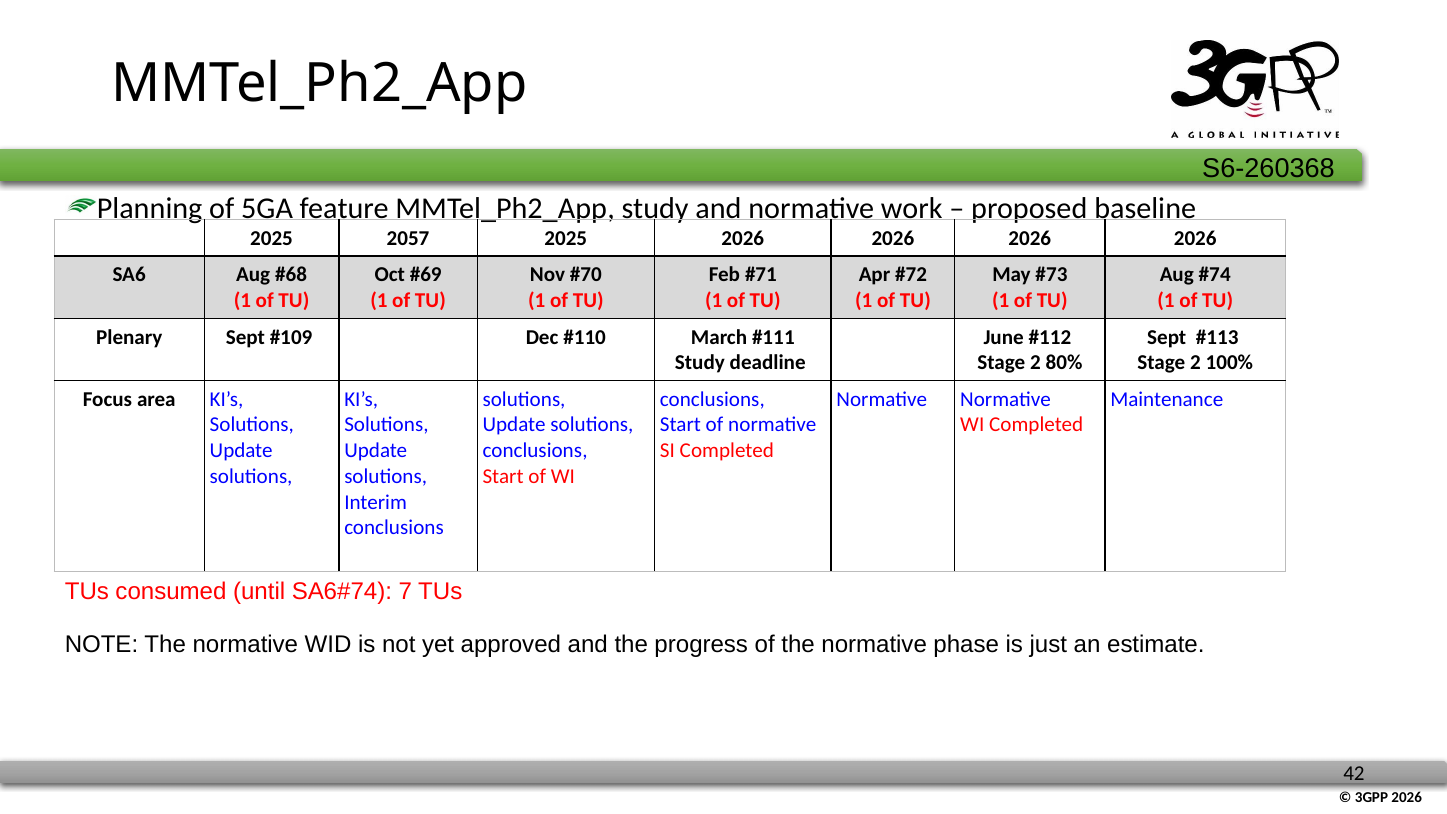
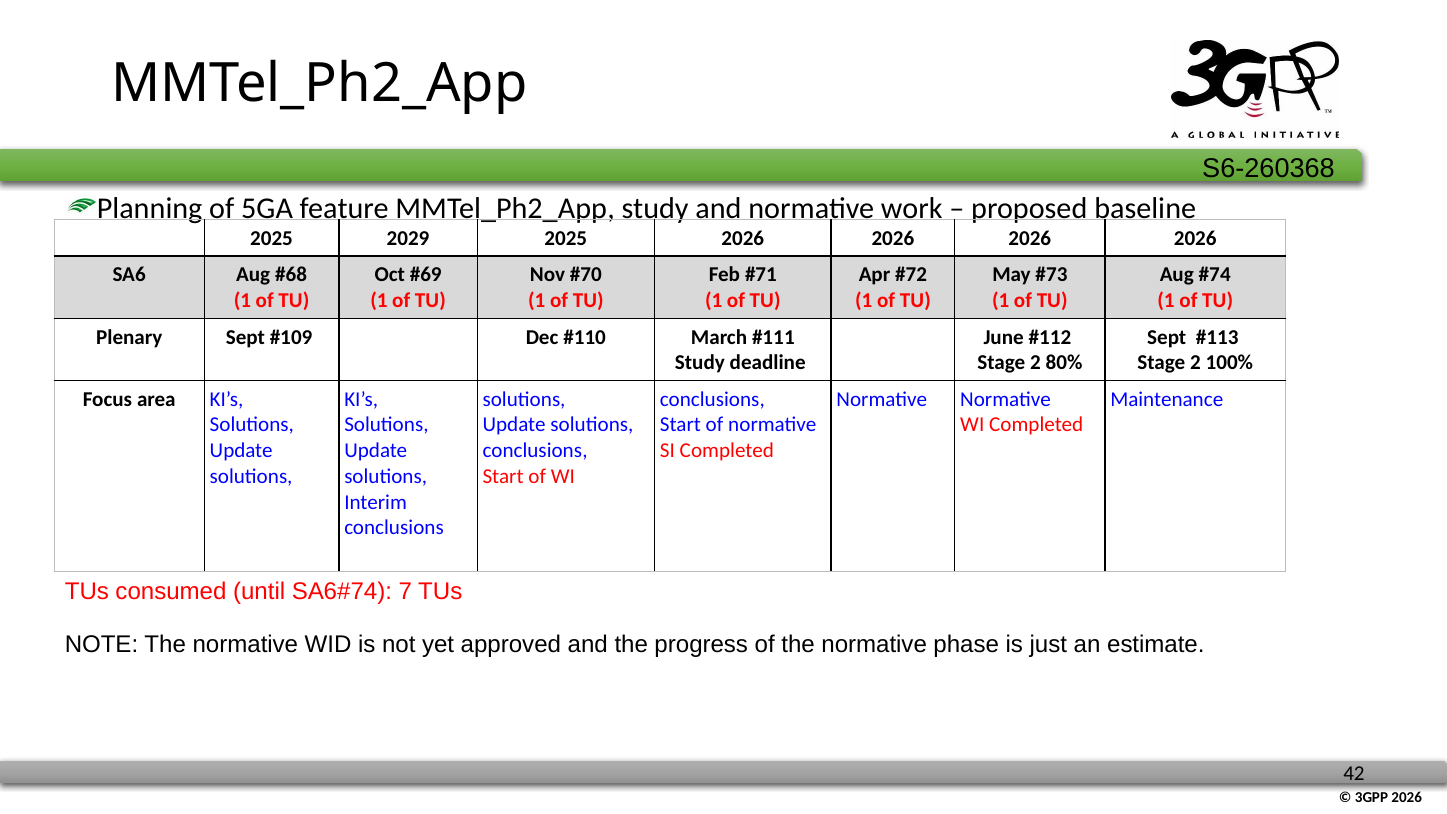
2057: 2057 -> 2029
